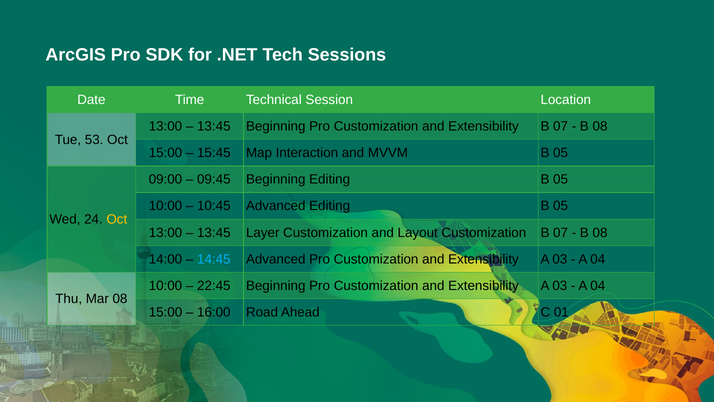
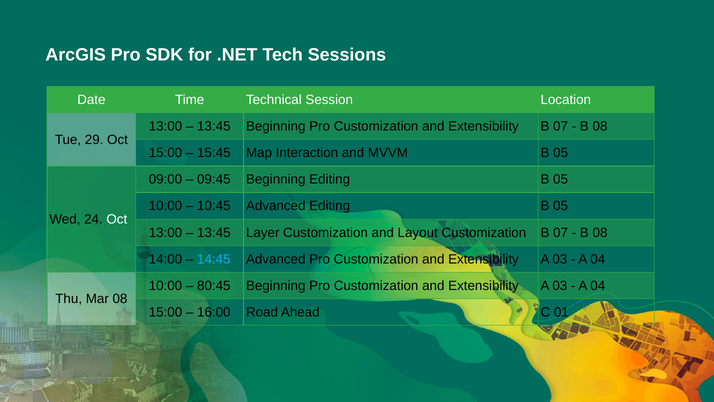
53: 53 -> 29
Oct at (117, 219) colour: yellow -> white
22:45: 22:45 -> 80:45
